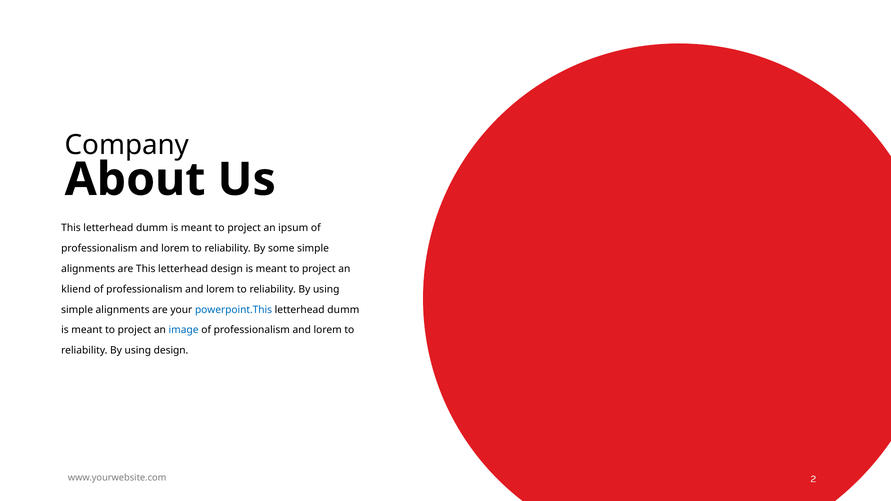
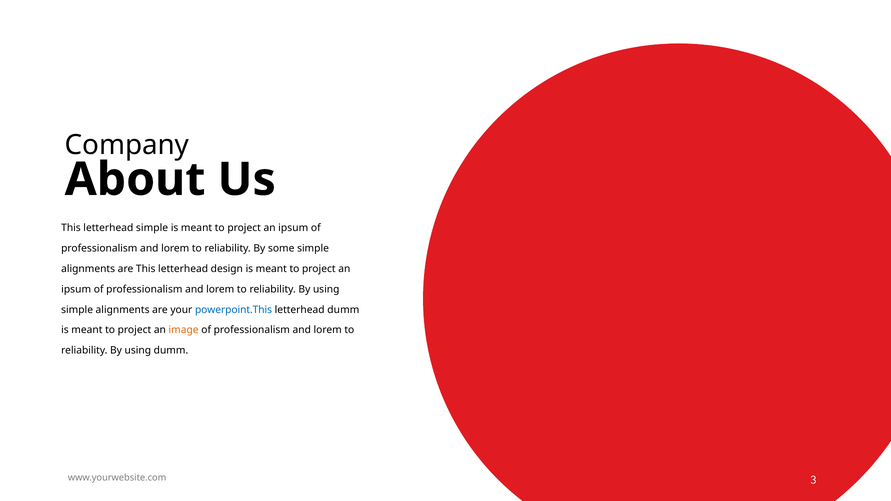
This letterhead dumm: dumm -> simple
kliend at (76, 289): kliend -> ipsum
image colour: blue -> orange
using design: design -> dumm
2: 2 -> 3
